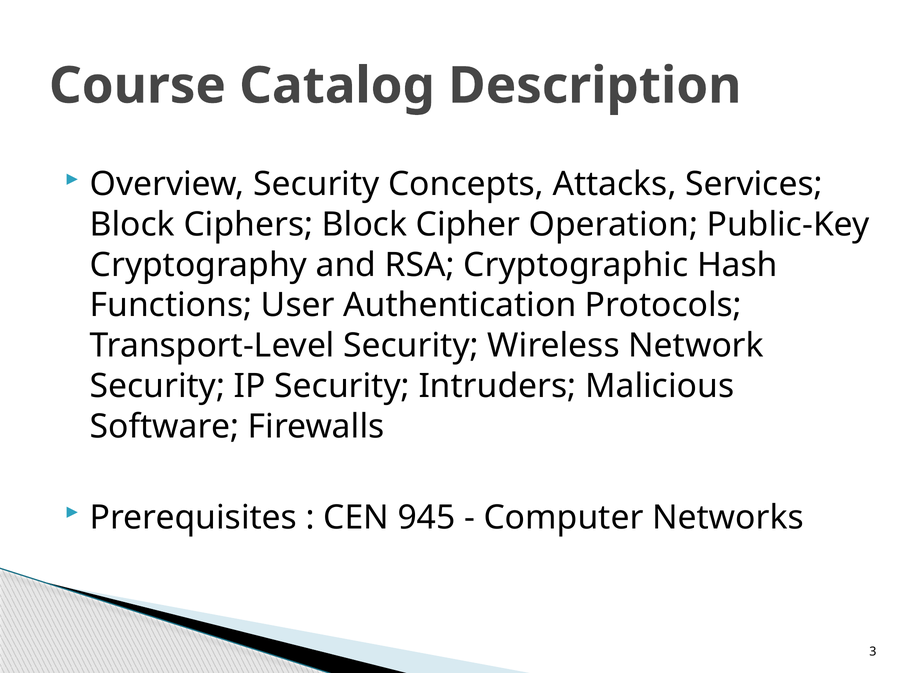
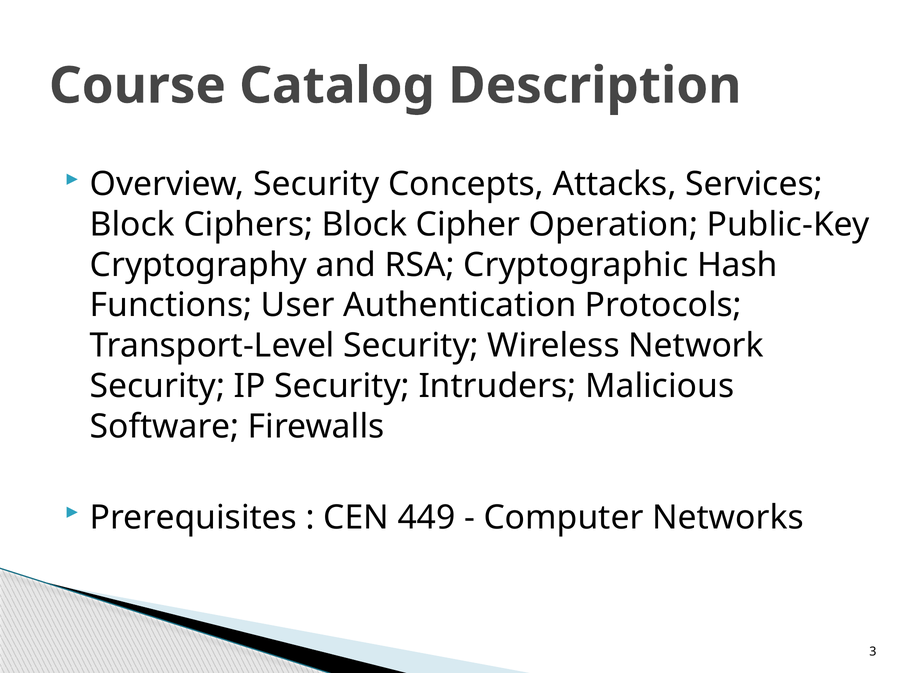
945: 945 -> 449
